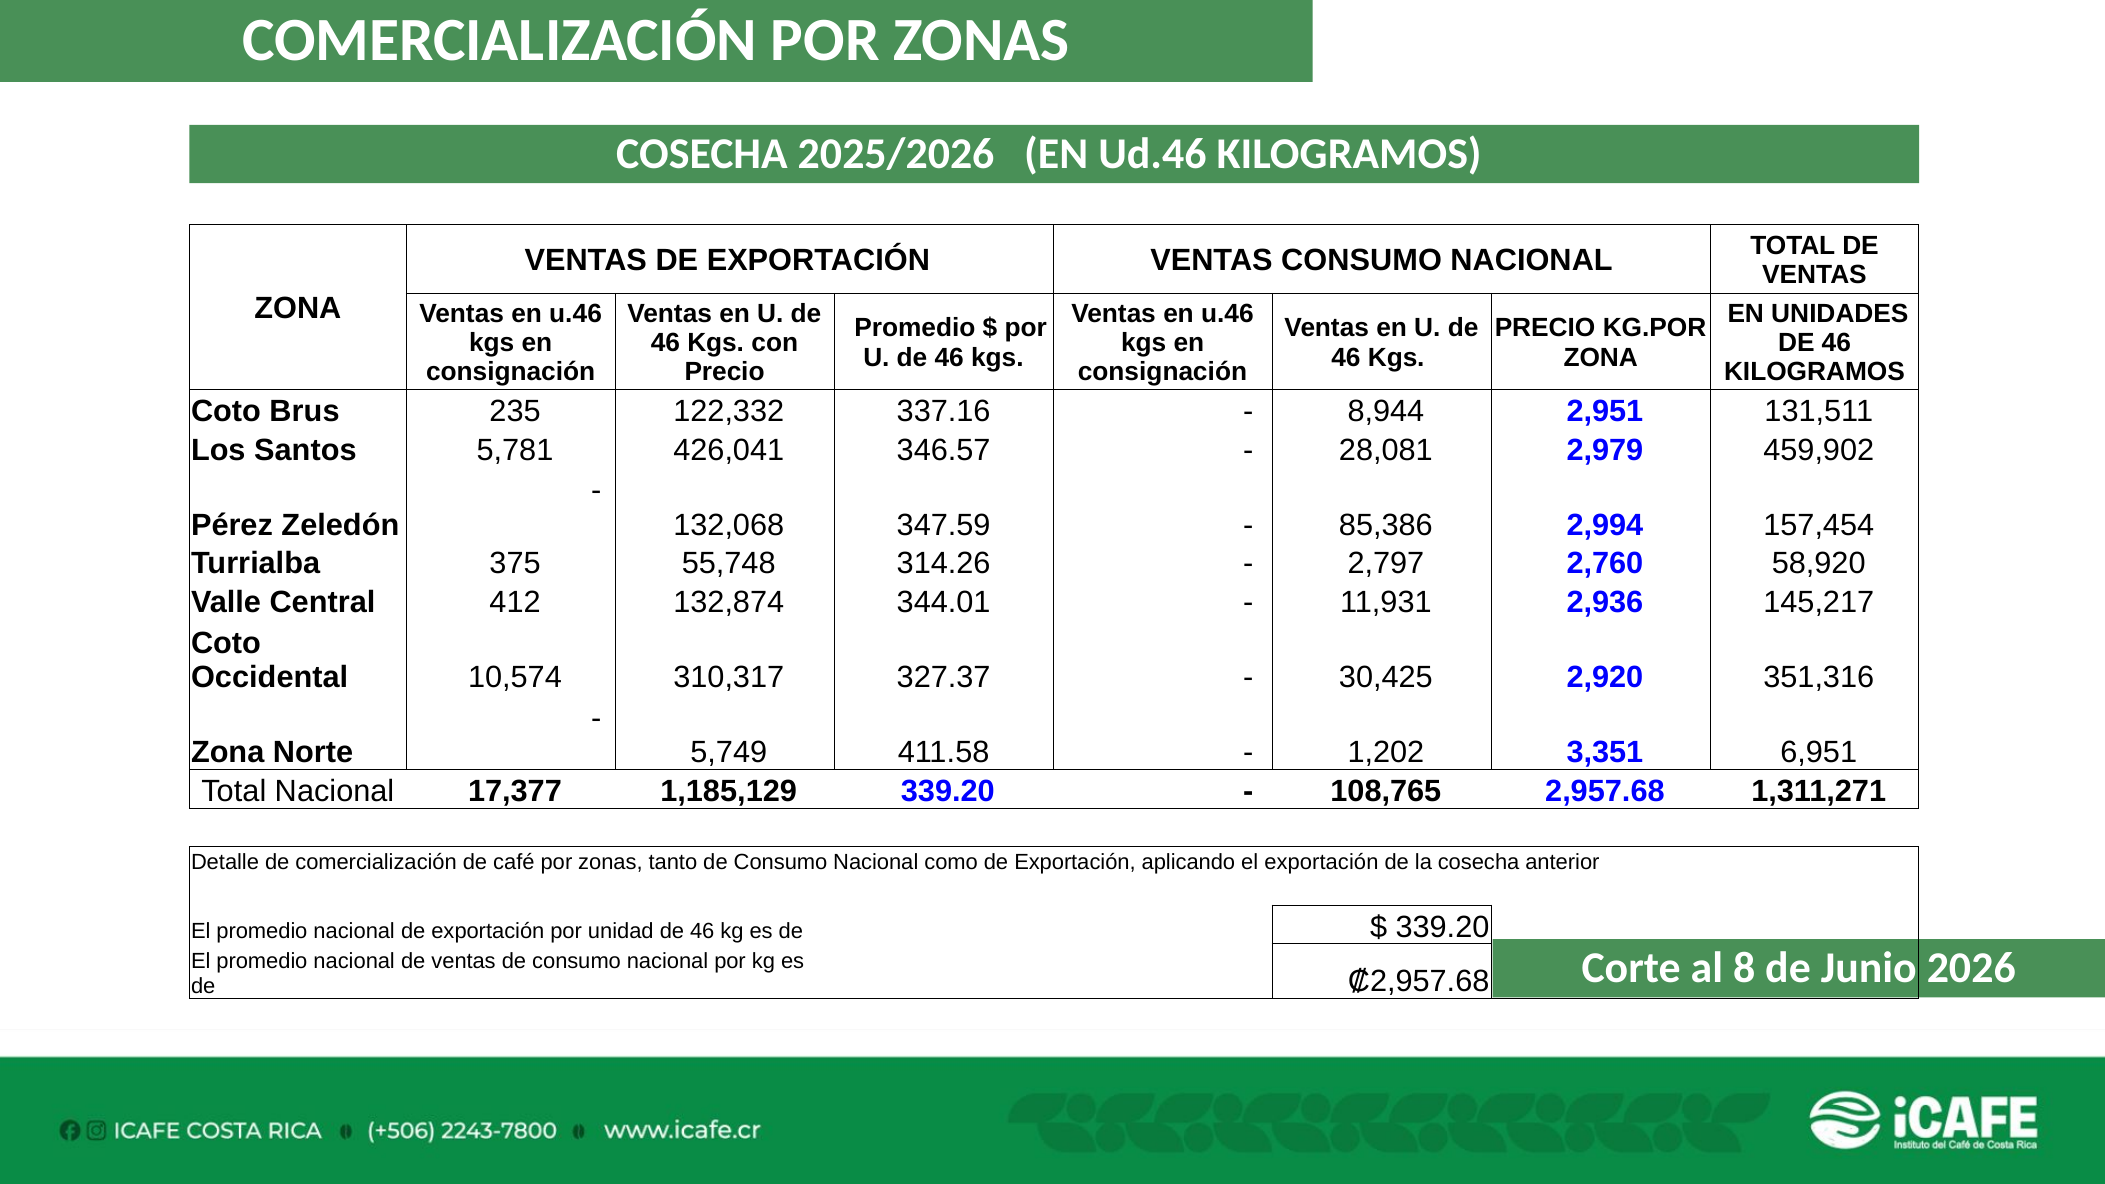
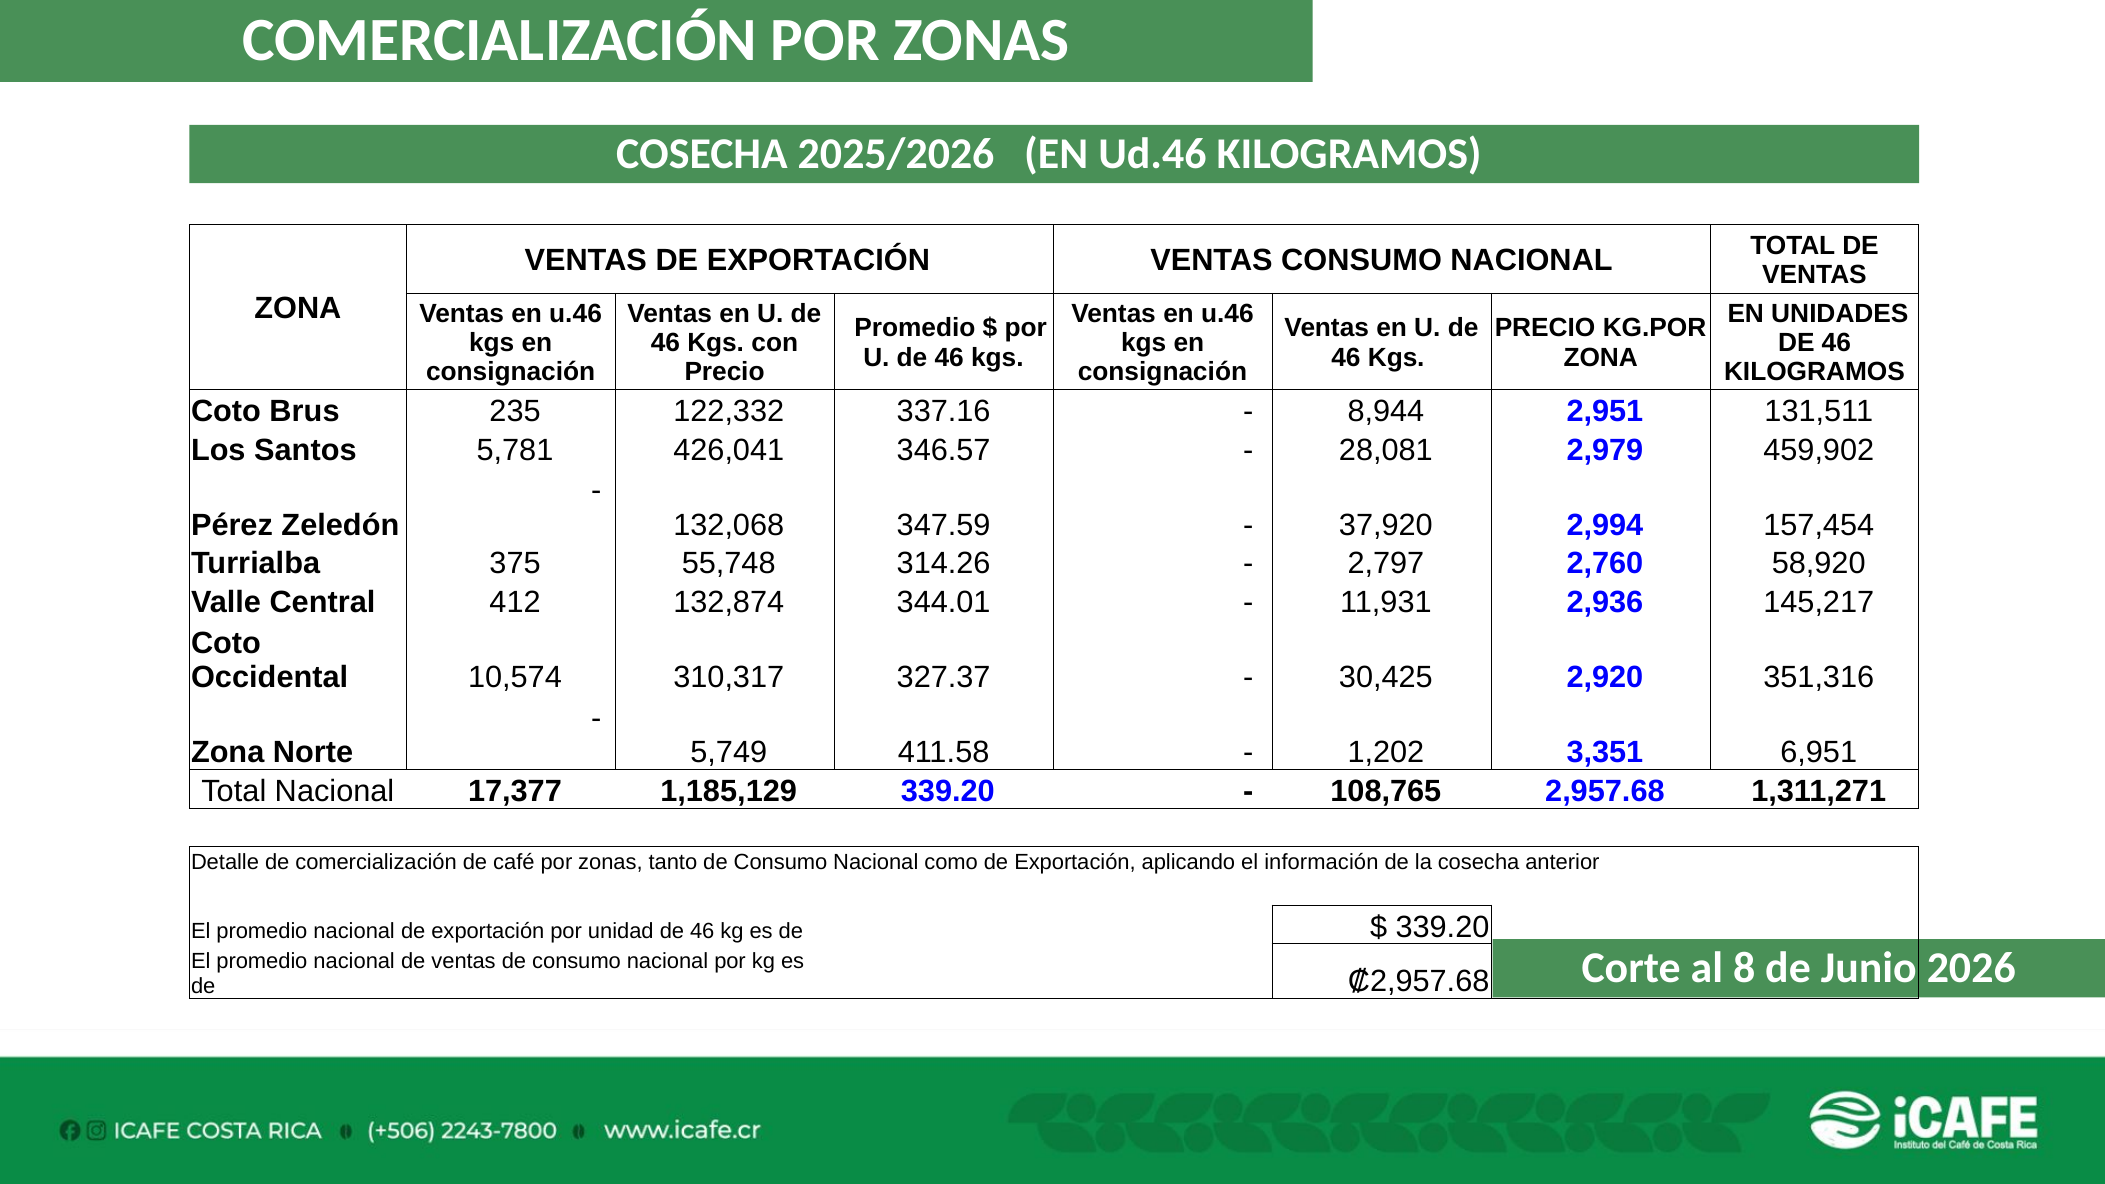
85,386: 85,386 -> 37,920
el exportación: exportación -> información
